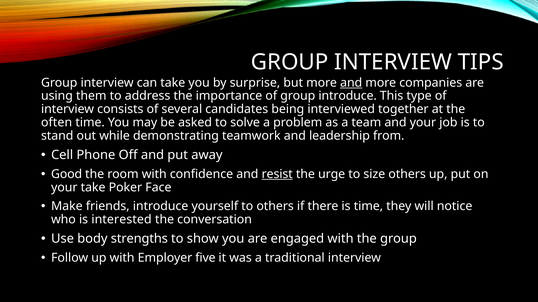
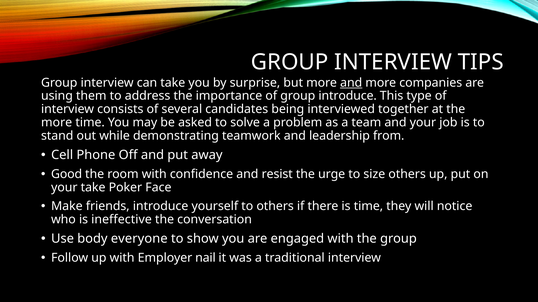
often at (57, 123): often -> more
resist underline: present -> none
interested: interested -> ineffective
strengths: strengths -> everyone
five: five -> nail
